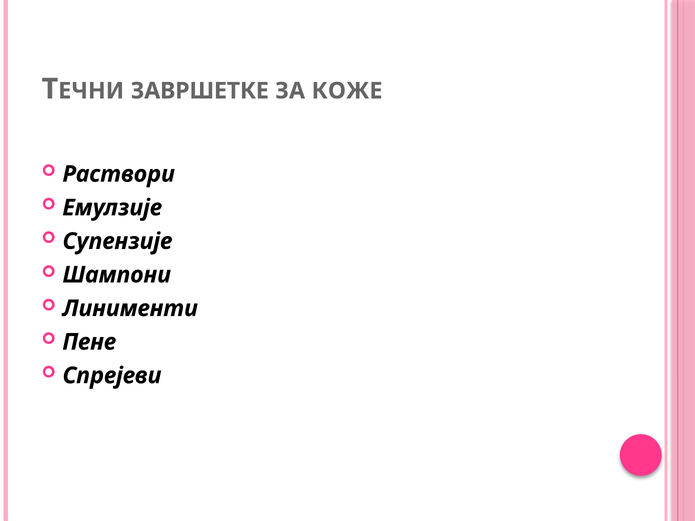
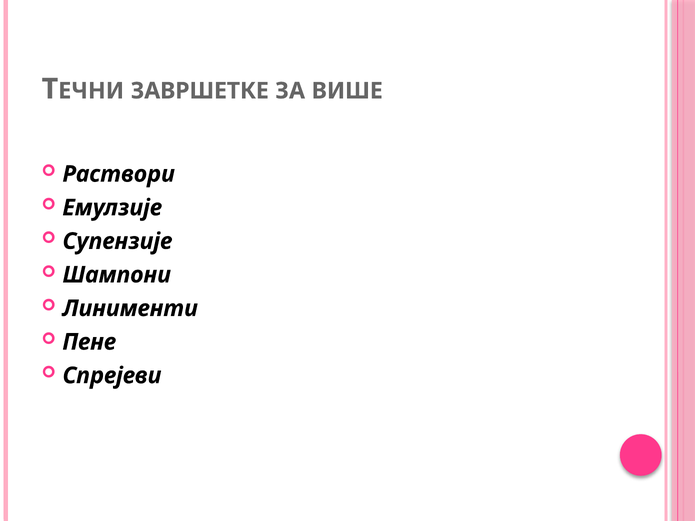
КОЖЕ: КОЖЕ -> ВИШЕ
